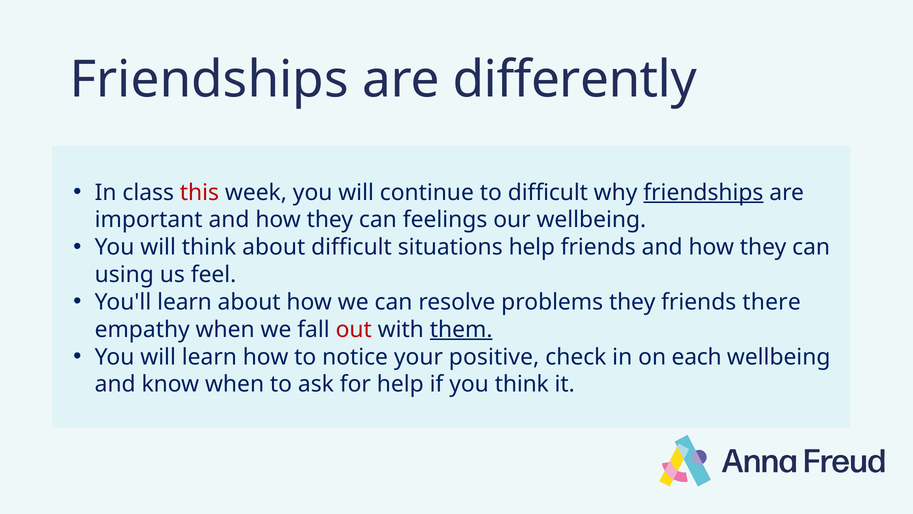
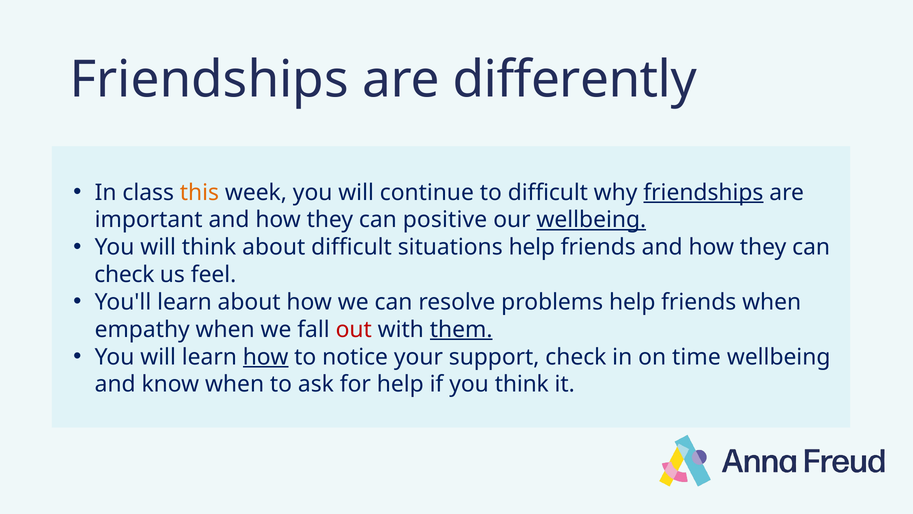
this colour: red -> orange
feelings: feelings -> positive
wellbeing at (591, 220) underline: none -> present
using at (124, 275): using -> check
problems they: they -> help
friends there: there -> when
how at (266, 357) underline: none -> present
positive: positive -> support
each: each -> time
